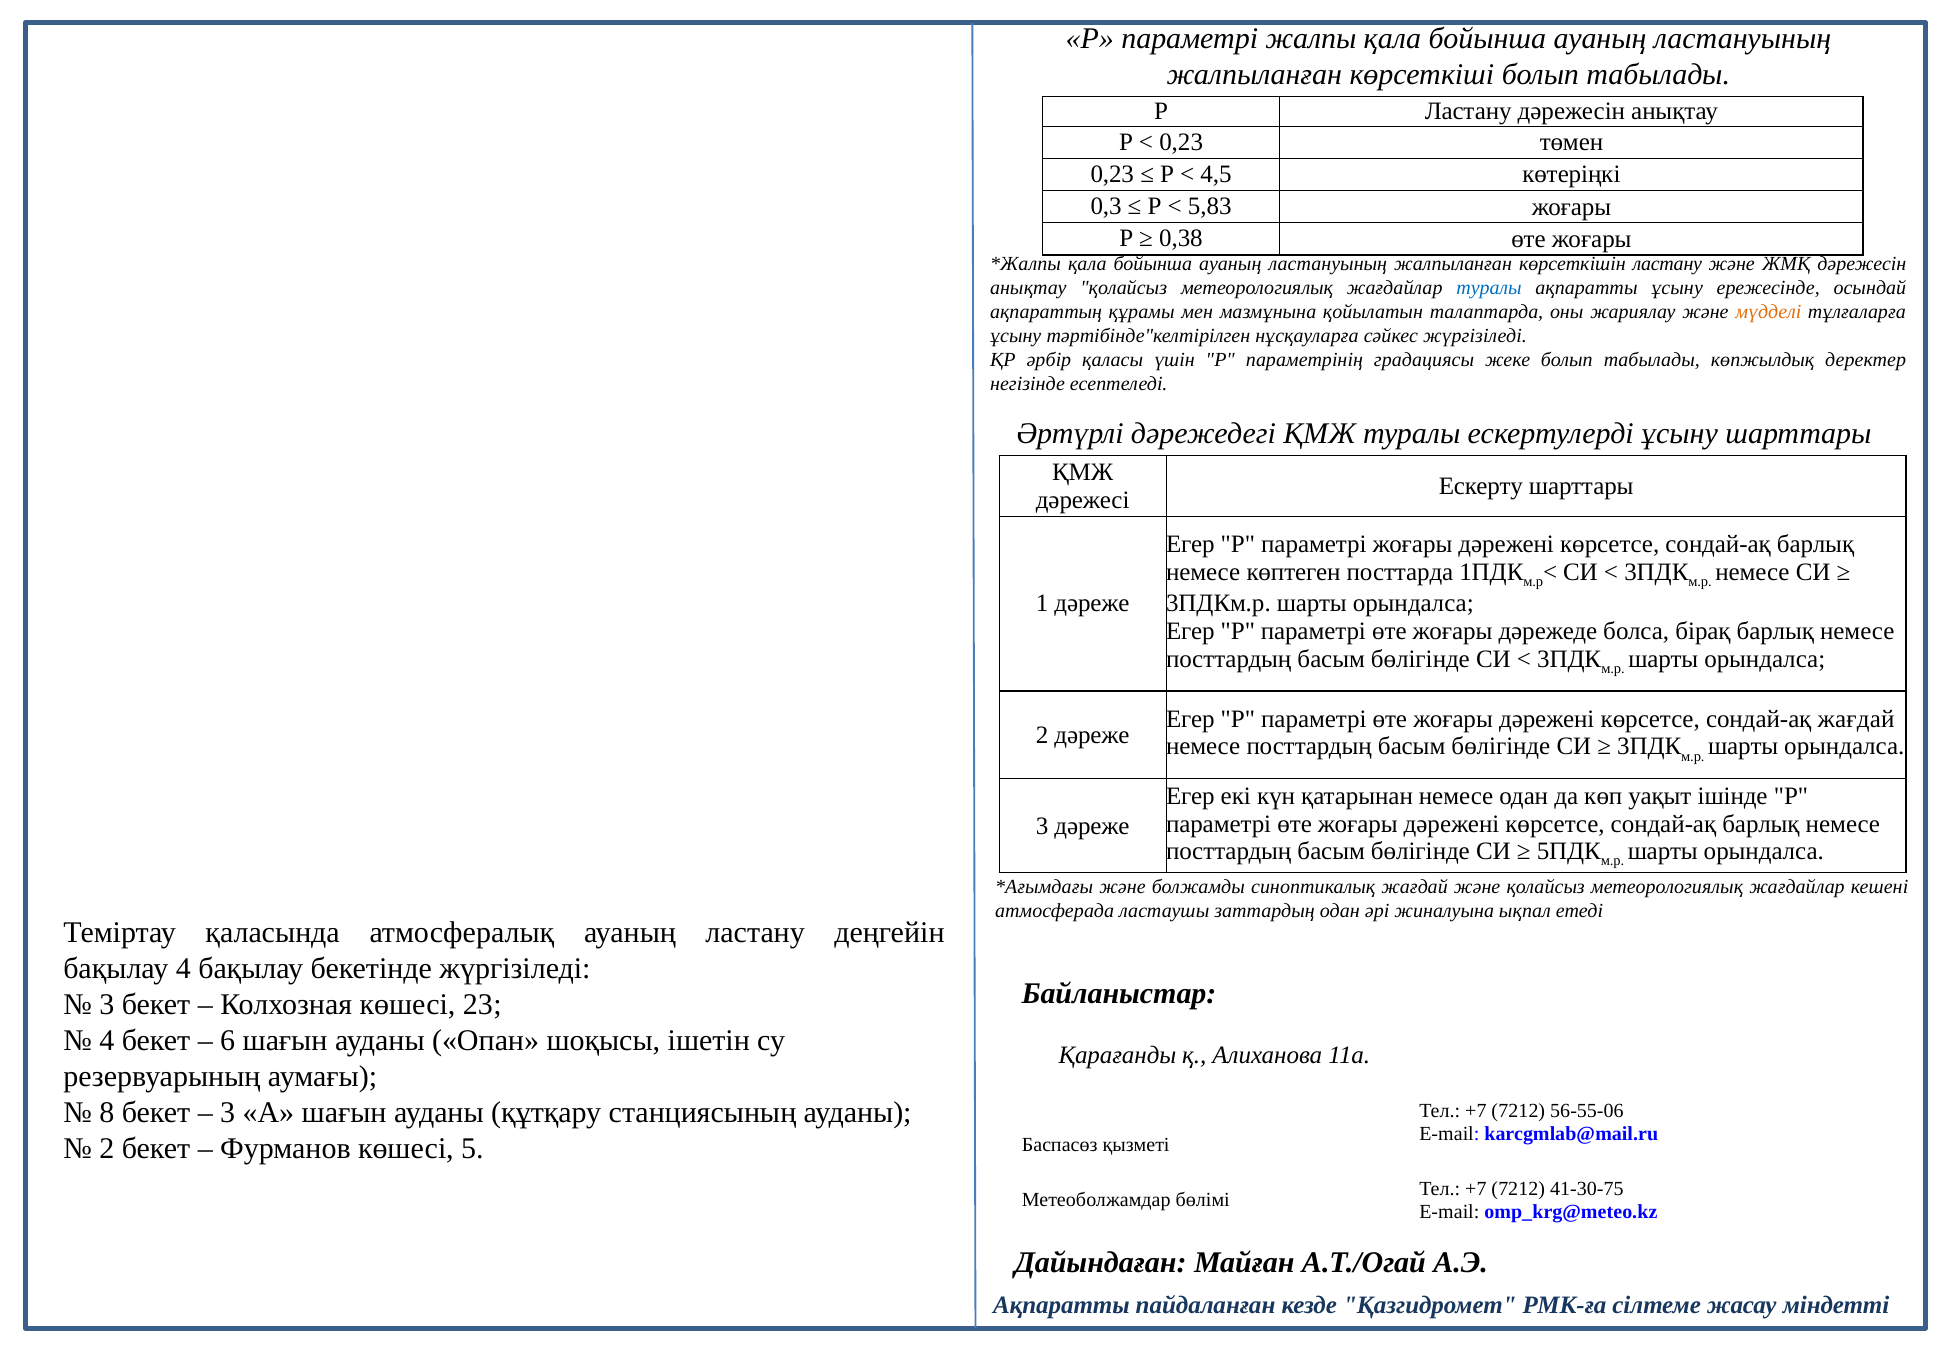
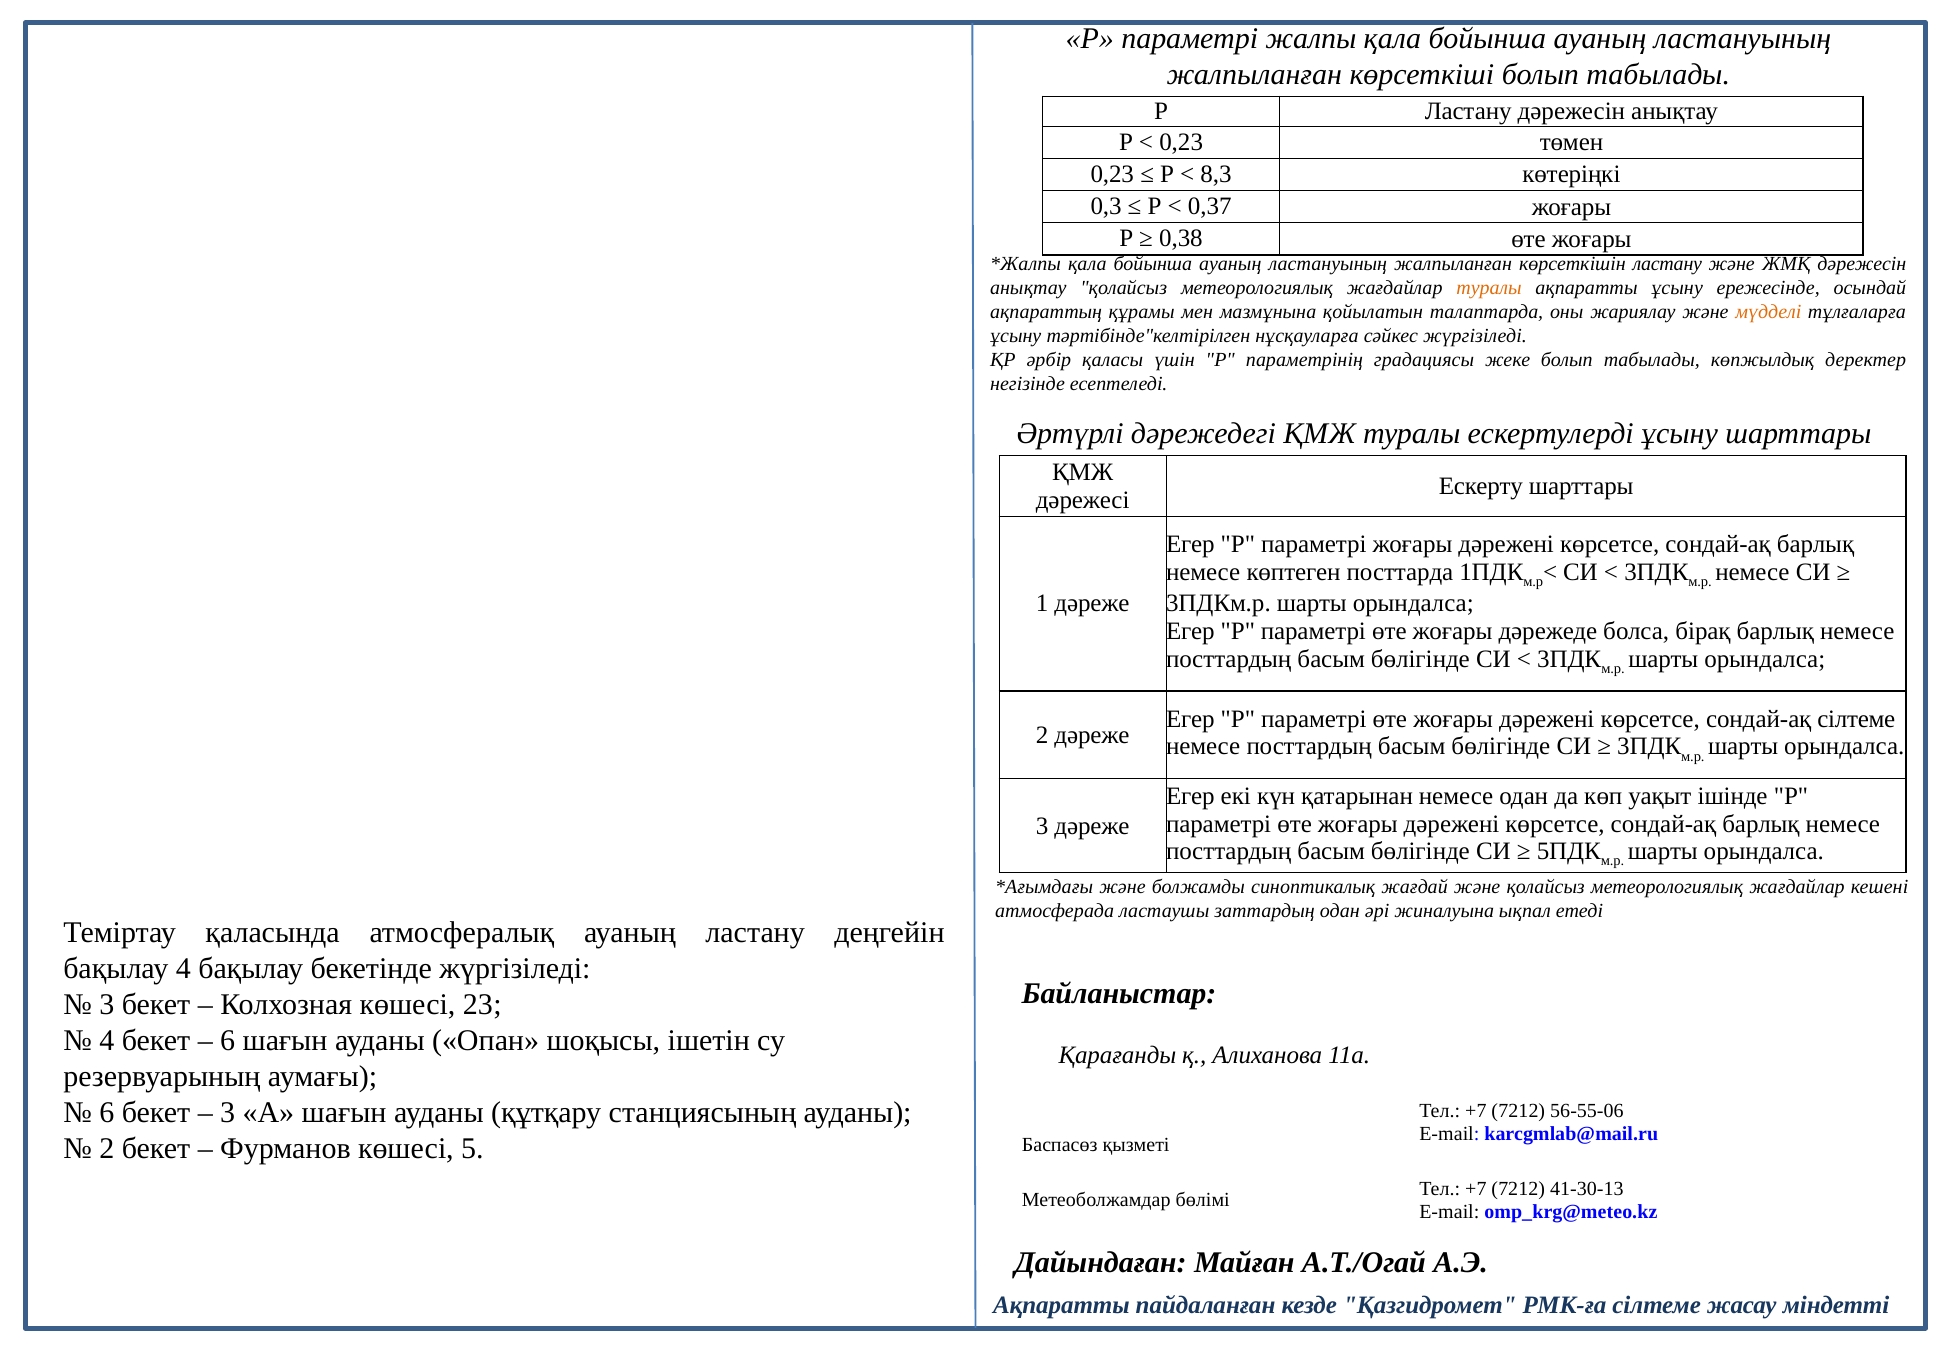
4,5: 4,5 -> 8,3
5,83: 5,83 -> 0,37
туралы at (1489, 288) colour: blue -> orange
сондай-ақ жағдай: жағдай -> сілтеме
8 at (107, 1112): 8 -> 6
41-30-75: 41-30-75 -> 41-30-13
